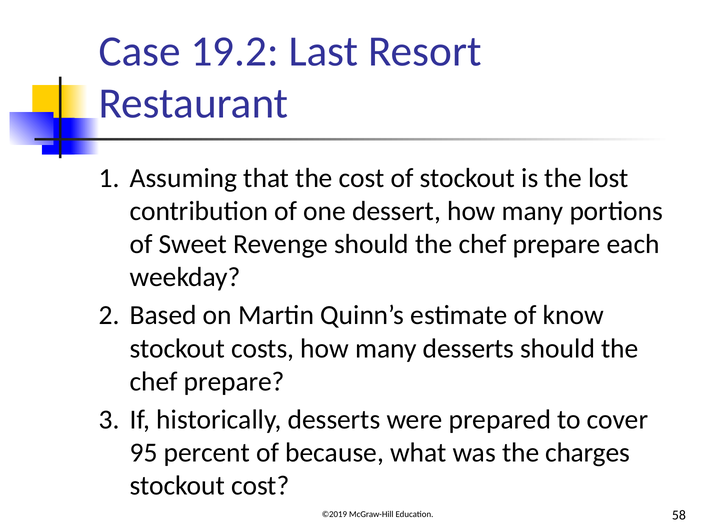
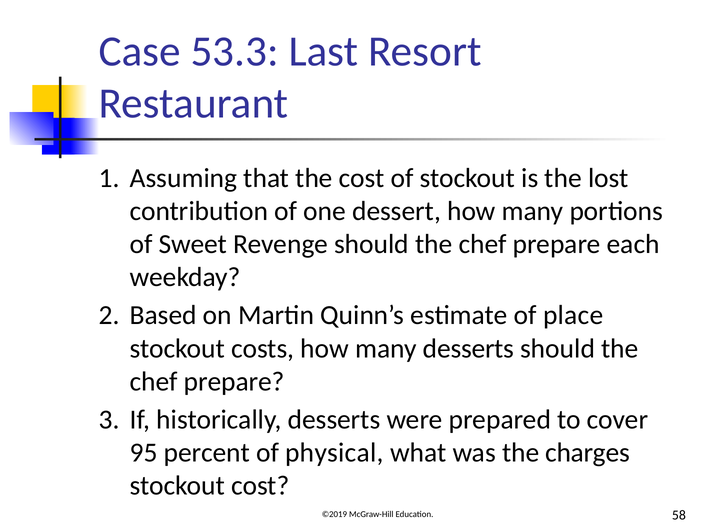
19.2: 19.2 -> 53.3
know: know -> place
because: because -> physical
